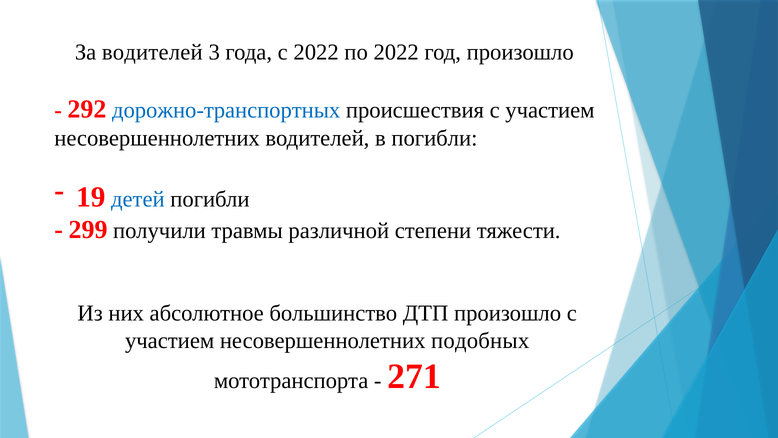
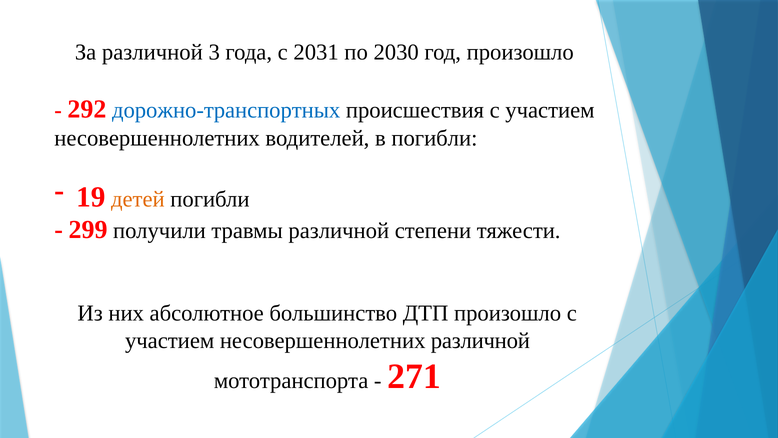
За водителей: водителей -> различной
с 2022: 2022 -> 2031
по 2022: 2022 -> 2030
детей colour: blue -> orange
несовершеннолетних подобных: подобных -> различной
